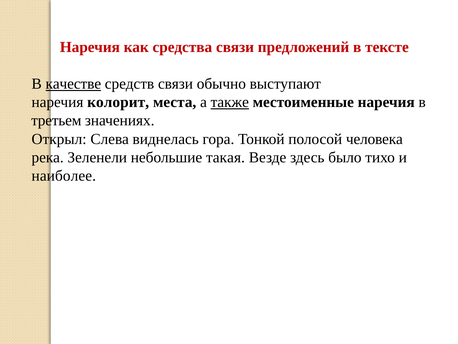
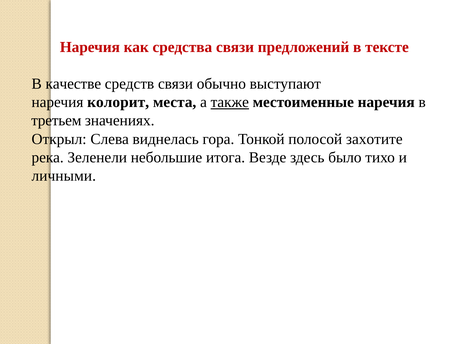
качестве underline: present -> none
человека: человека -> захотите
такая: такая -> итога
наиболее: наиболее -> личными
